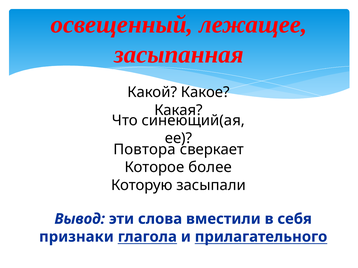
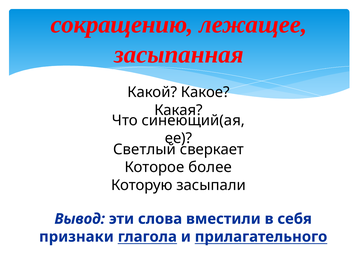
освещенный: освещенный -> сокращению
Повтора: Повтора -> Светлый
